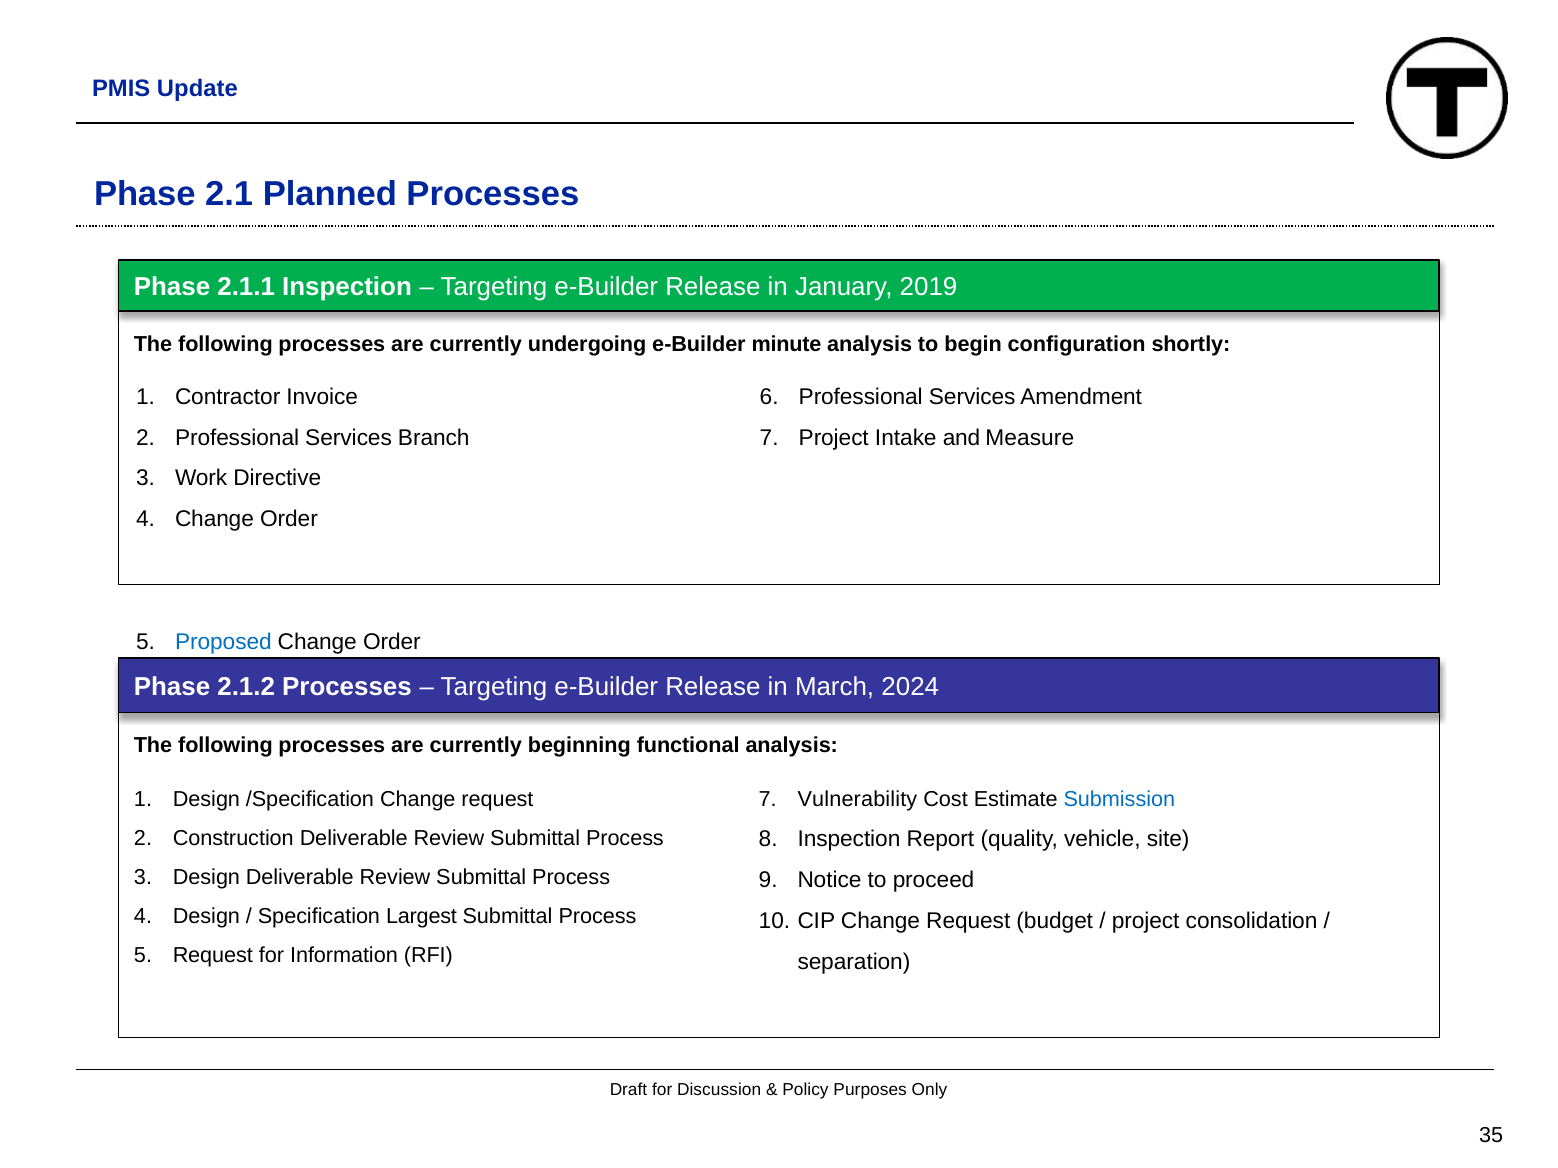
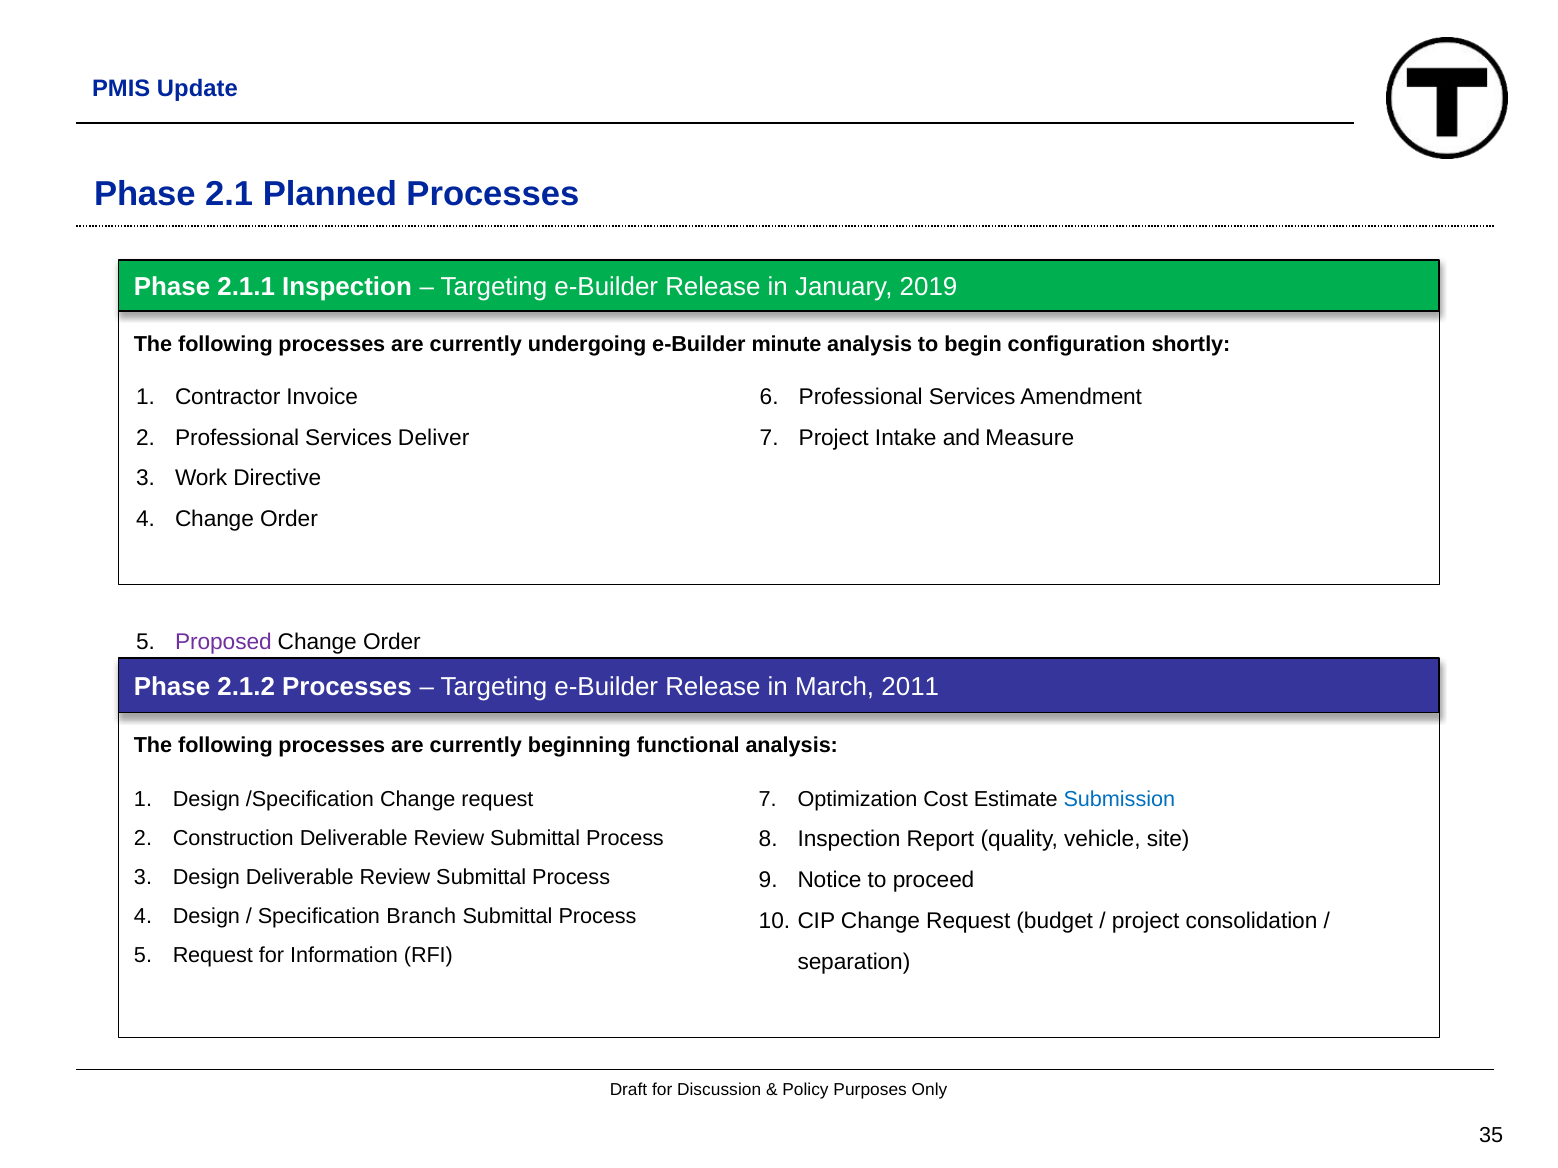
Branch: Branch -> Deliver
Proposed colour: blue -> purple
2024: 2024 -> 2011
Vulnerability: Vulnerability -> Optimization
Largest: Largest -> Branch
